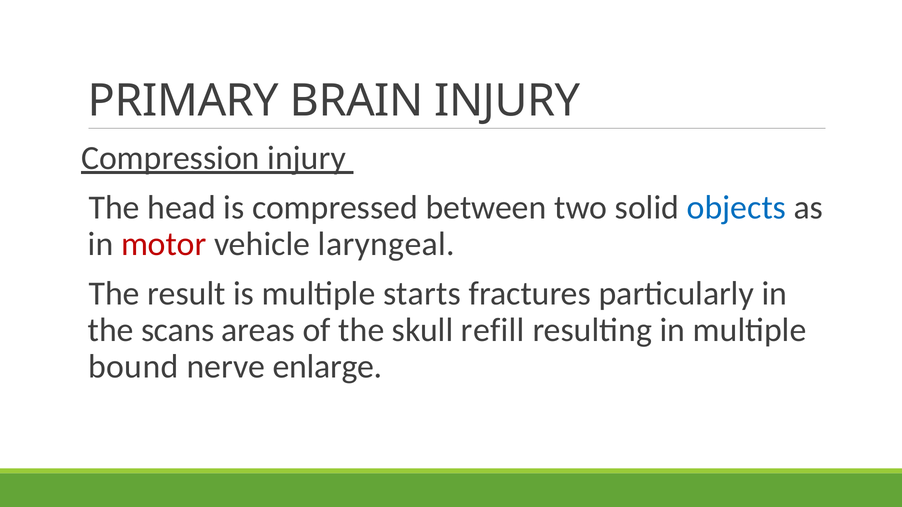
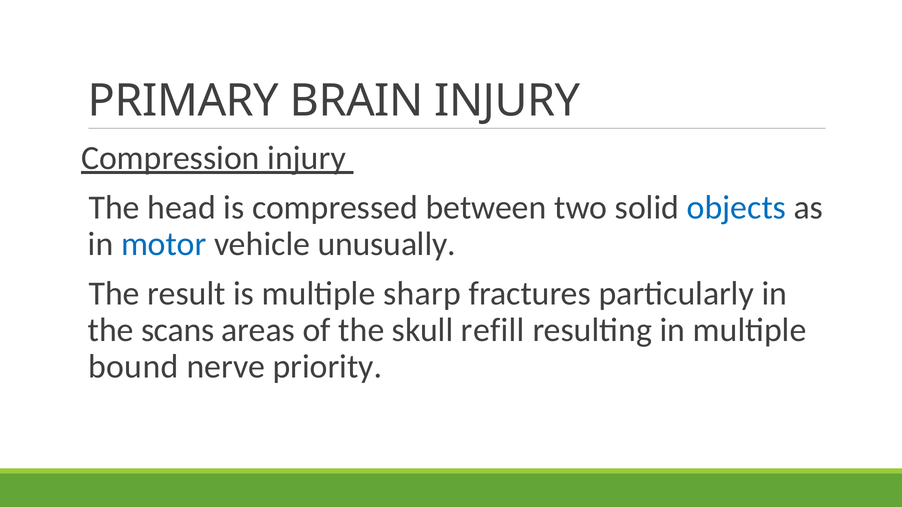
motor colour: red -> blue
laryngeal: laryngeal -> unusually
starts: starts -> sharp
enlarge: enlarge -> priority
